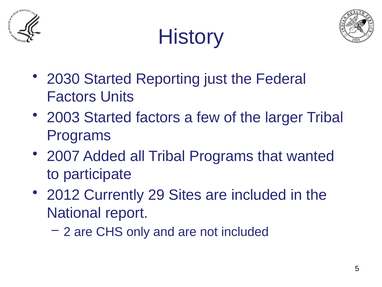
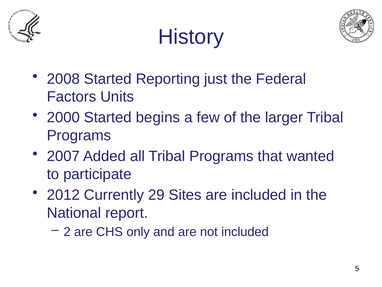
2030: 2030 -> 2008
2003: 2003 -> 2000
Started factors: factors -> begins
